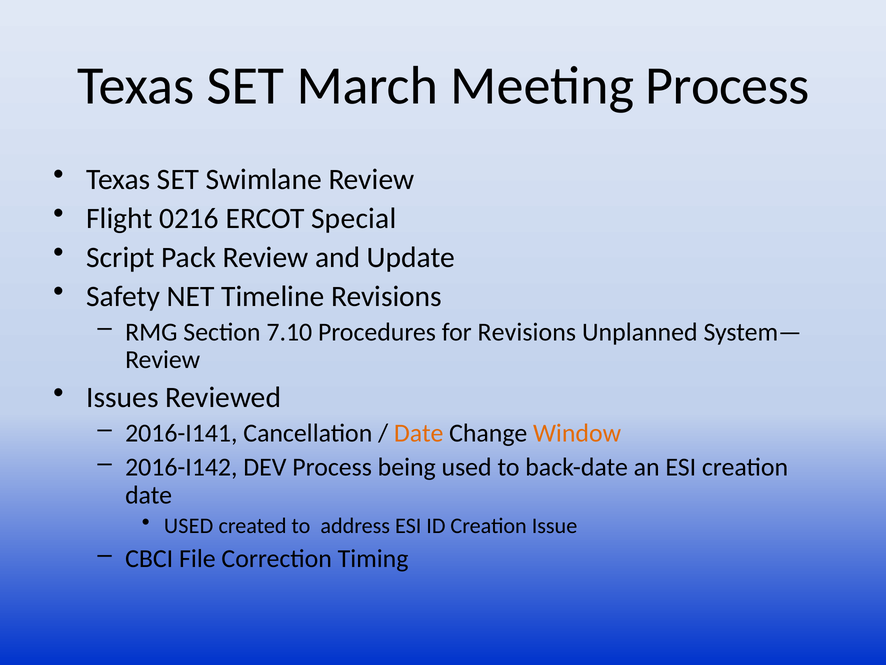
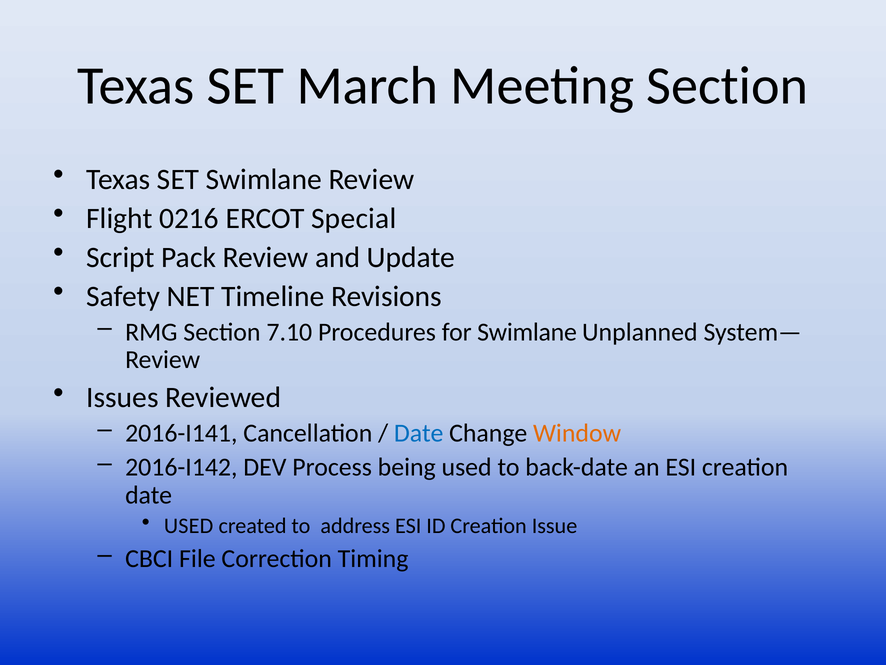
Meeting Process: Process -> Section
for Revisions: Revisions -> Swimlane
Date at (419, 433) colour: orange -> blue
